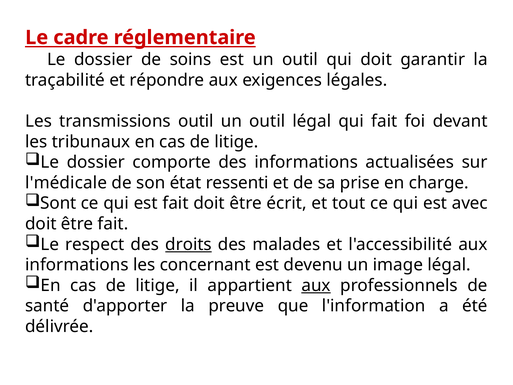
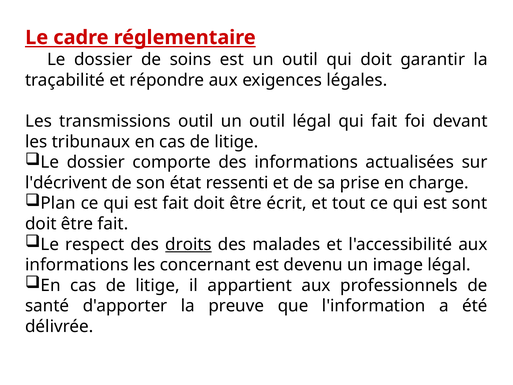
l'médicale: l'médicale -> l'décrivent
Sont: Sont -> Plan
avec: avec -> sont
aux at (316, 285) underline: present -> none
